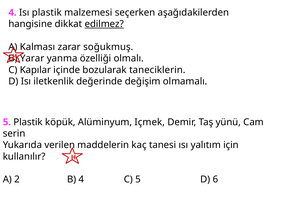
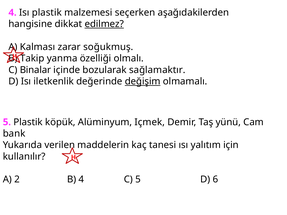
Yarar: Yarar -> Takip
Kapılar: Kapılar -> Binalar
taneciklerin: taneciklerin -> sağlamaktır
değişim underline: none -> present
serin: serin -> bank
